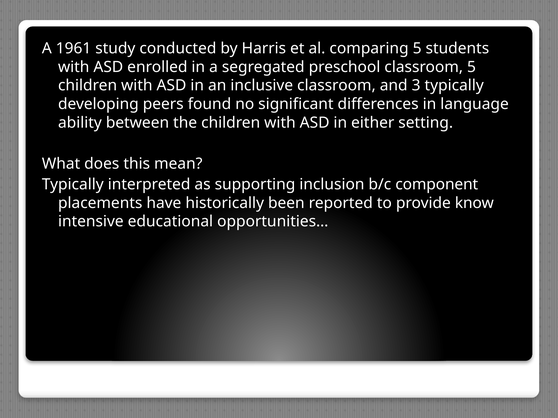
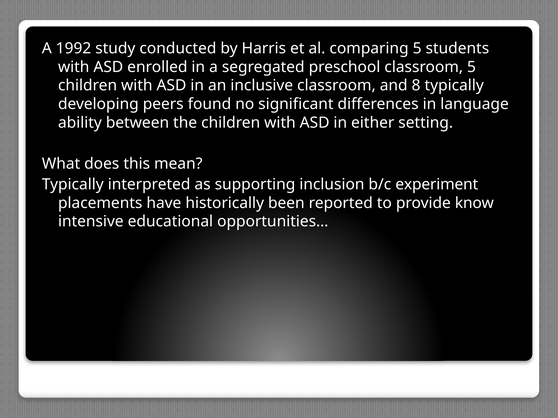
1961: 1961 -> 1992
3: 3 -> 8
component: component -> experiment
